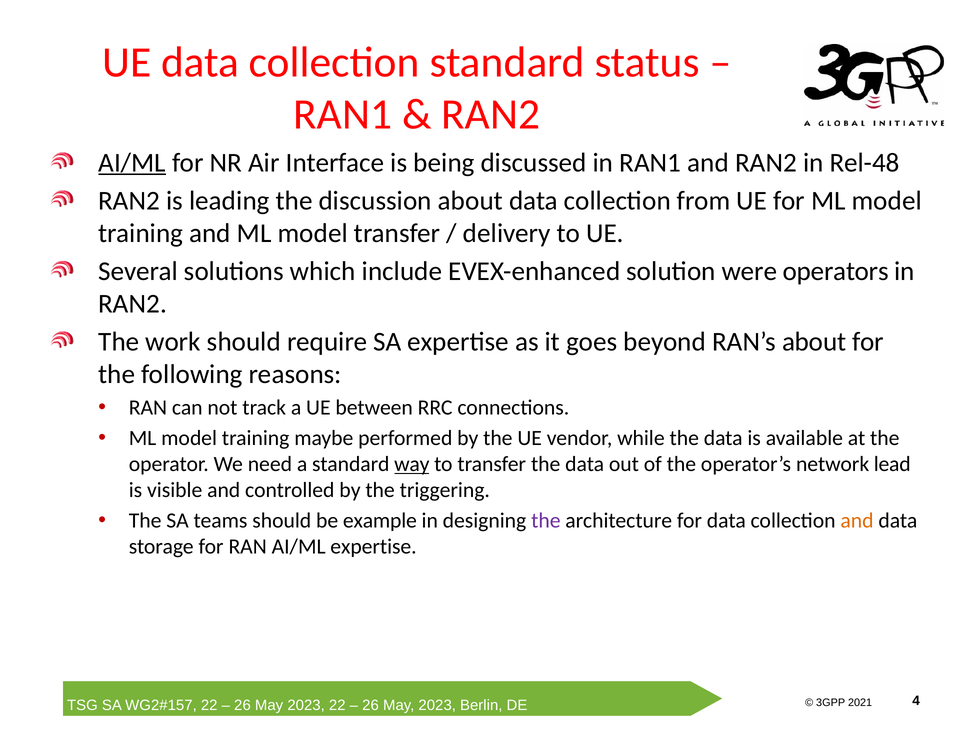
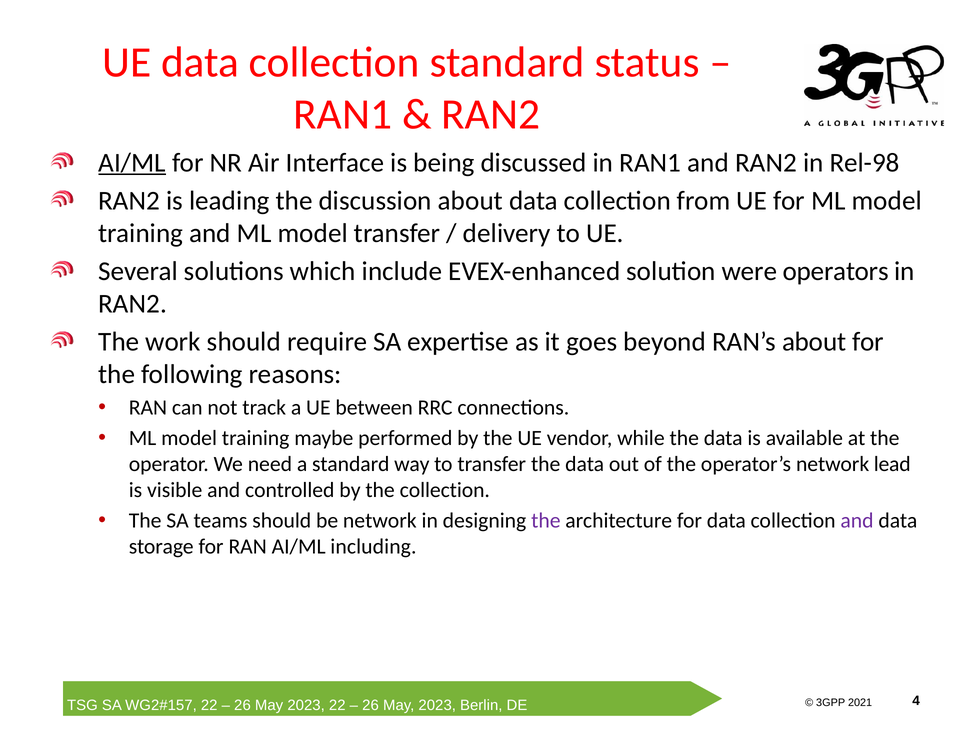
Rel-48: Rel-48 -> Rel-98
way underline: present -> none
the triggering: triggering -> collection
be example: example -> network
and at (857, 520) colour: orange -> purple
AI/ML expertise: expertise -> including
